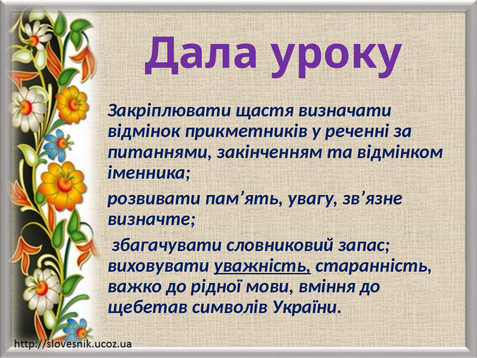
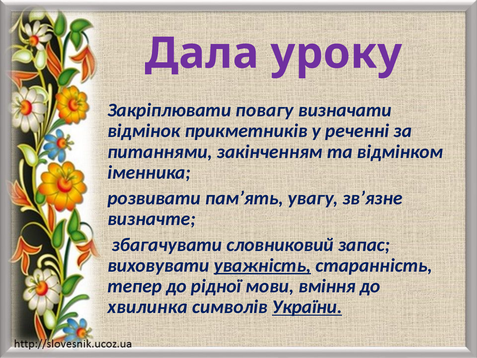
щастя: щастя -> повагу
важко: важко -> тепер
щебетав: щебетав -> хвилинка
України underline: none -> present
